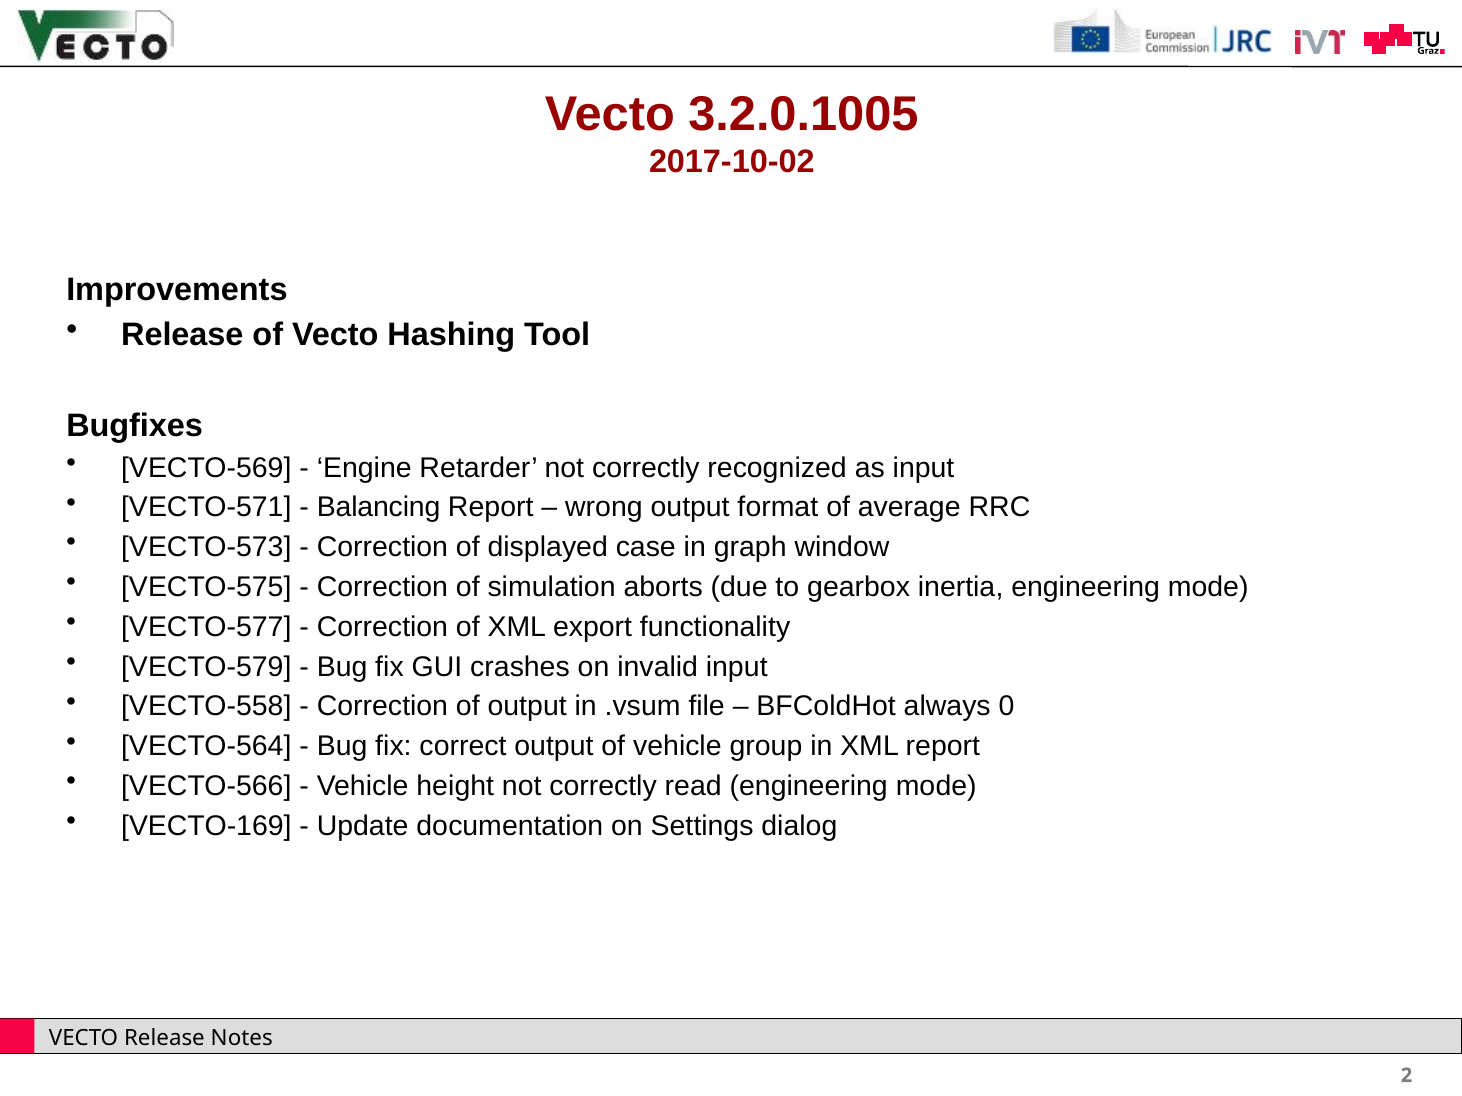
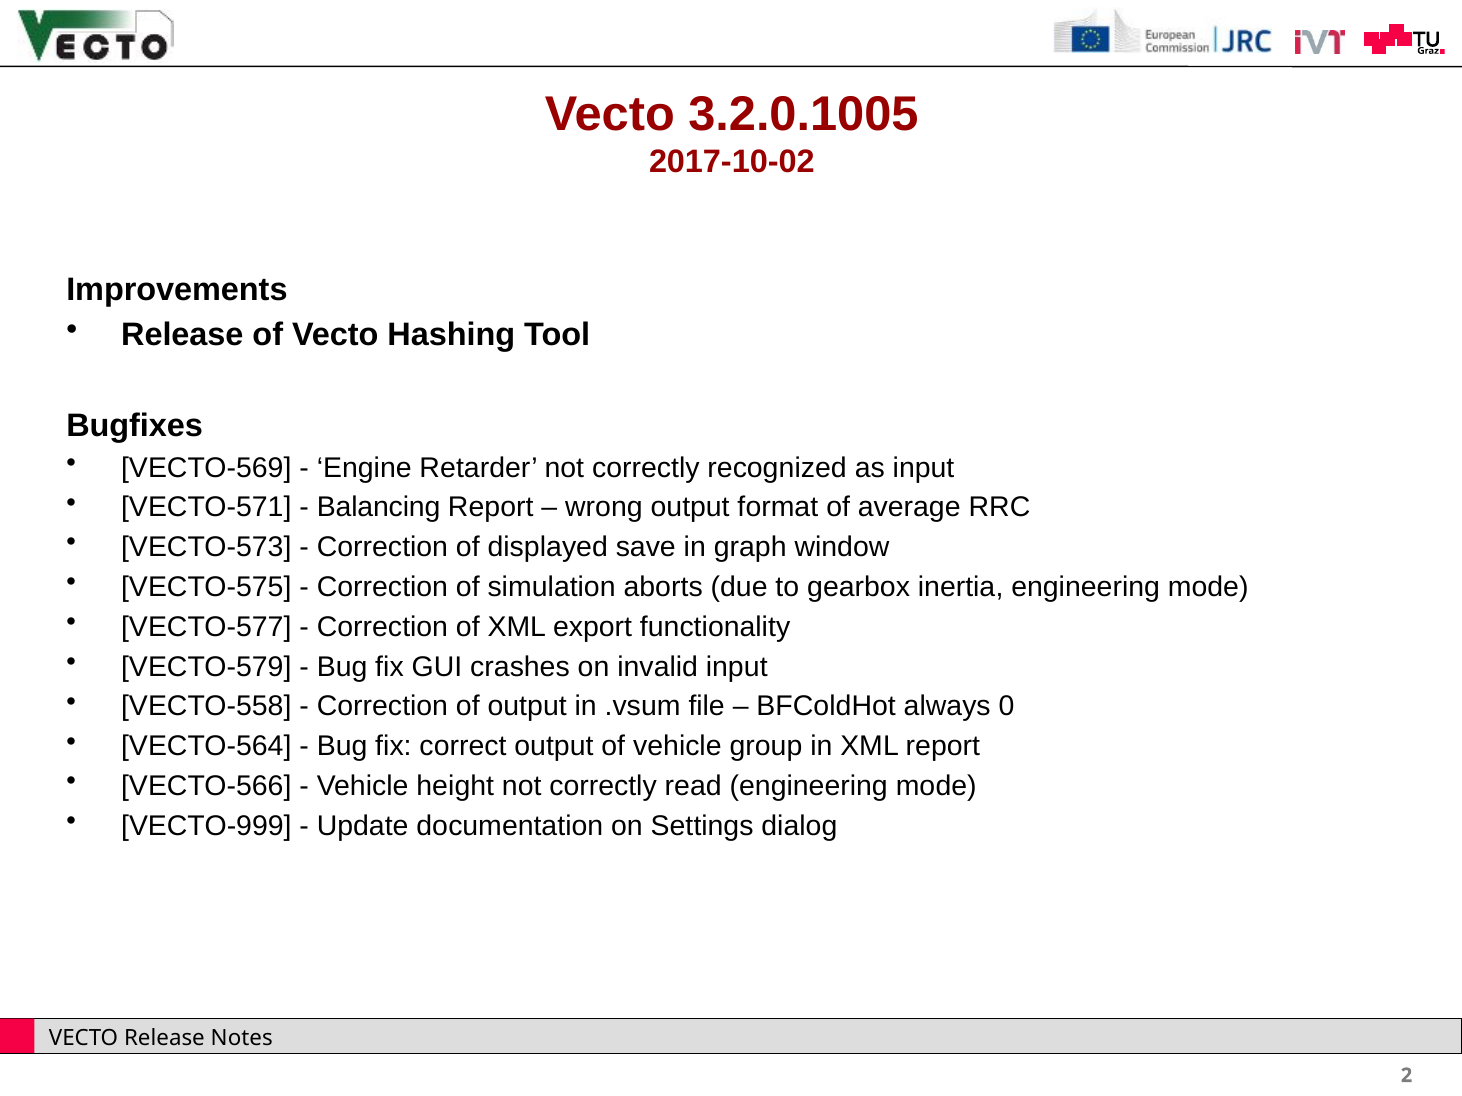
case: case -> save
VECTO-169: VECTO-169 -> VECTO-999
